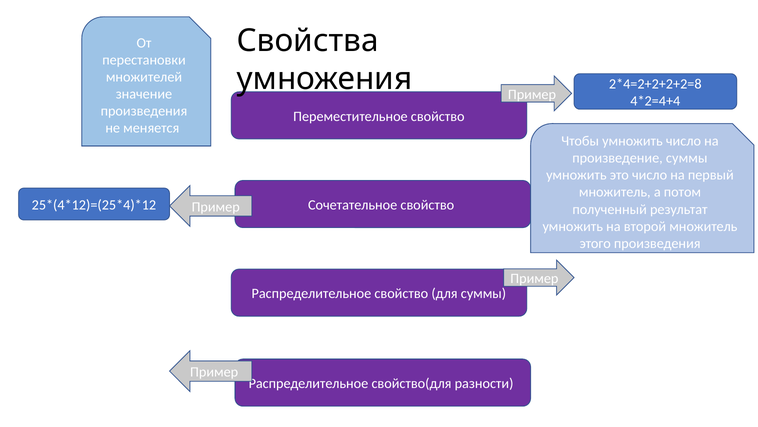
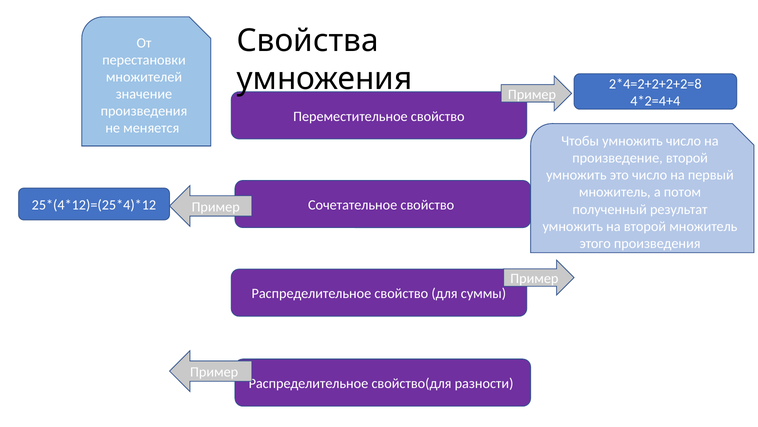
произведение суммы: суммы -> второй
